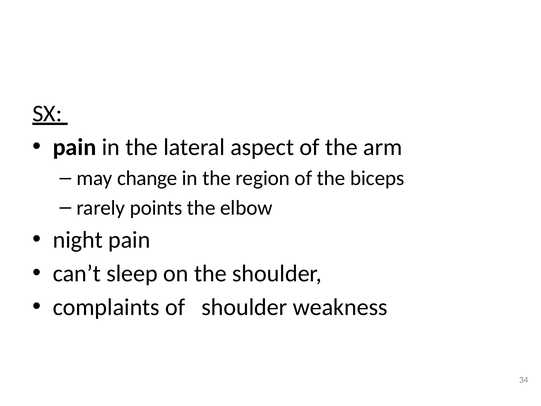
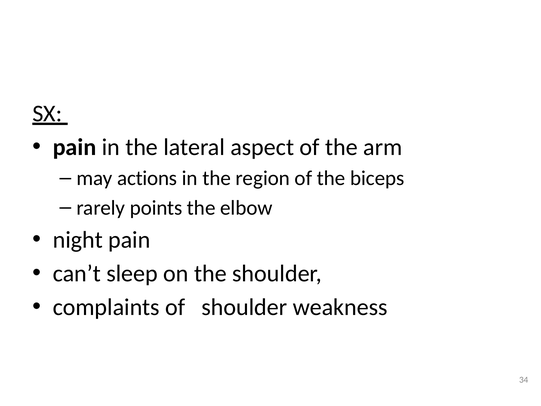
change: change -> actions
